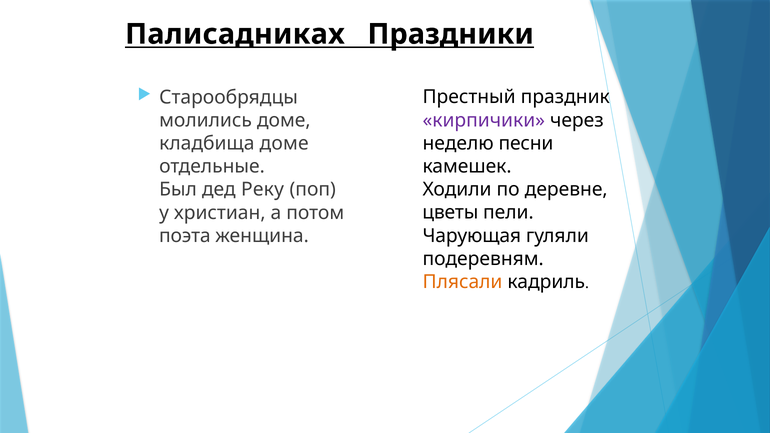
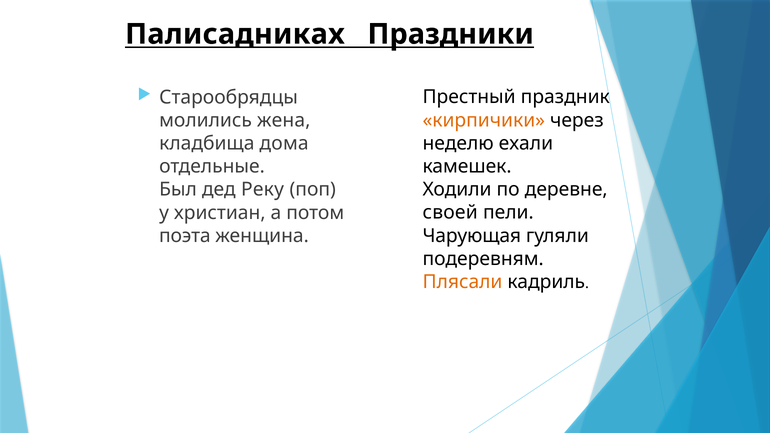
кирпичики colour: purple -> orange
молились доме: доме -> жена
песни: песни -> ехали
кладбища доме: доме -> дома
цветы: цветы -> своей
